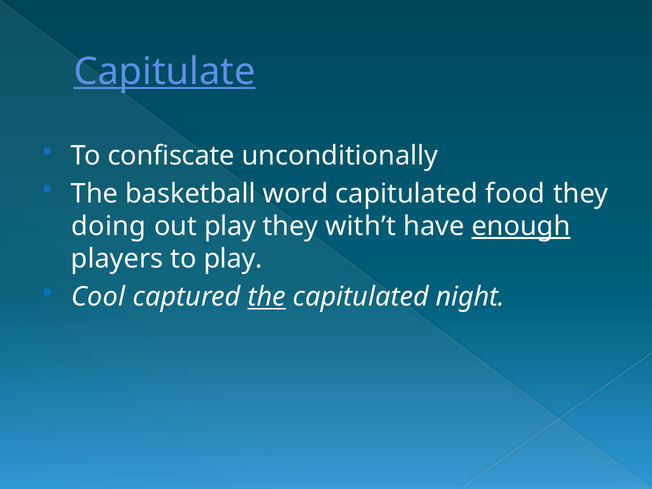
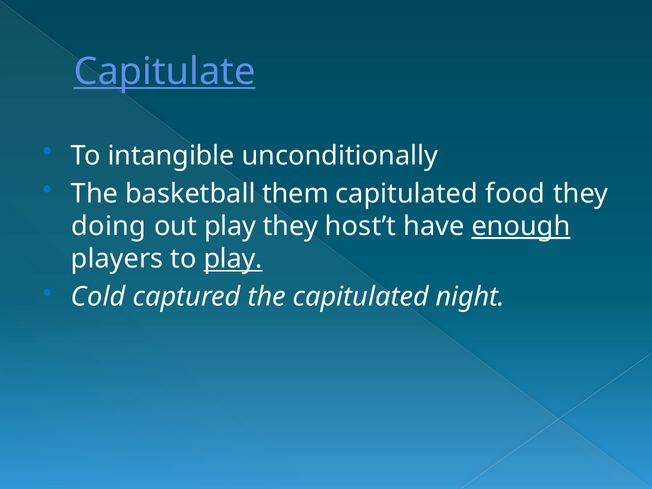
confiscate: confiscate -> intangible
word: word -> them
with’t: with’t -> host’t
play at (233, 259) underline: none -> present
Cool: Cool -> Cold
the at (267, 297) underline: present -> none
